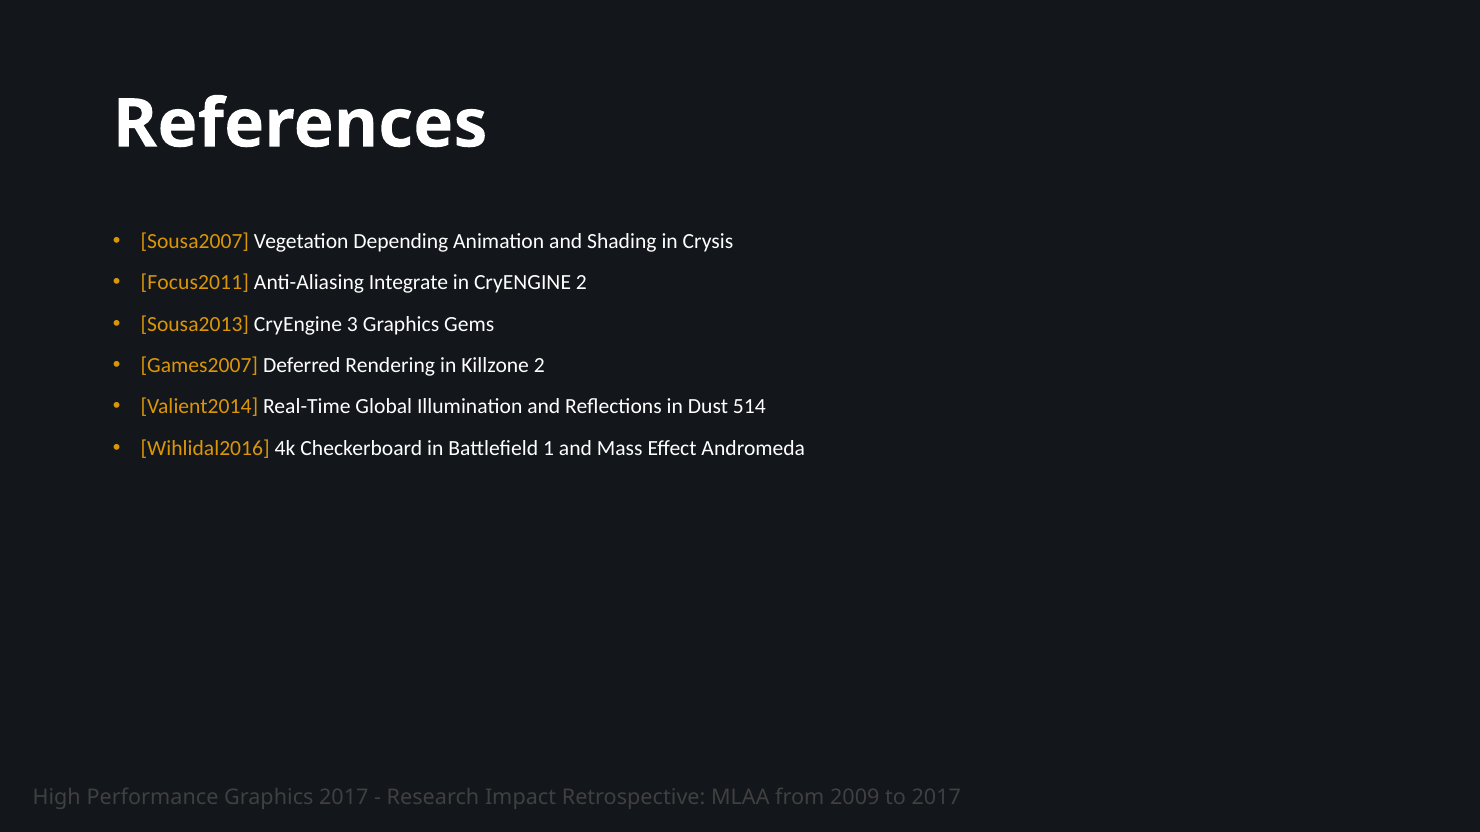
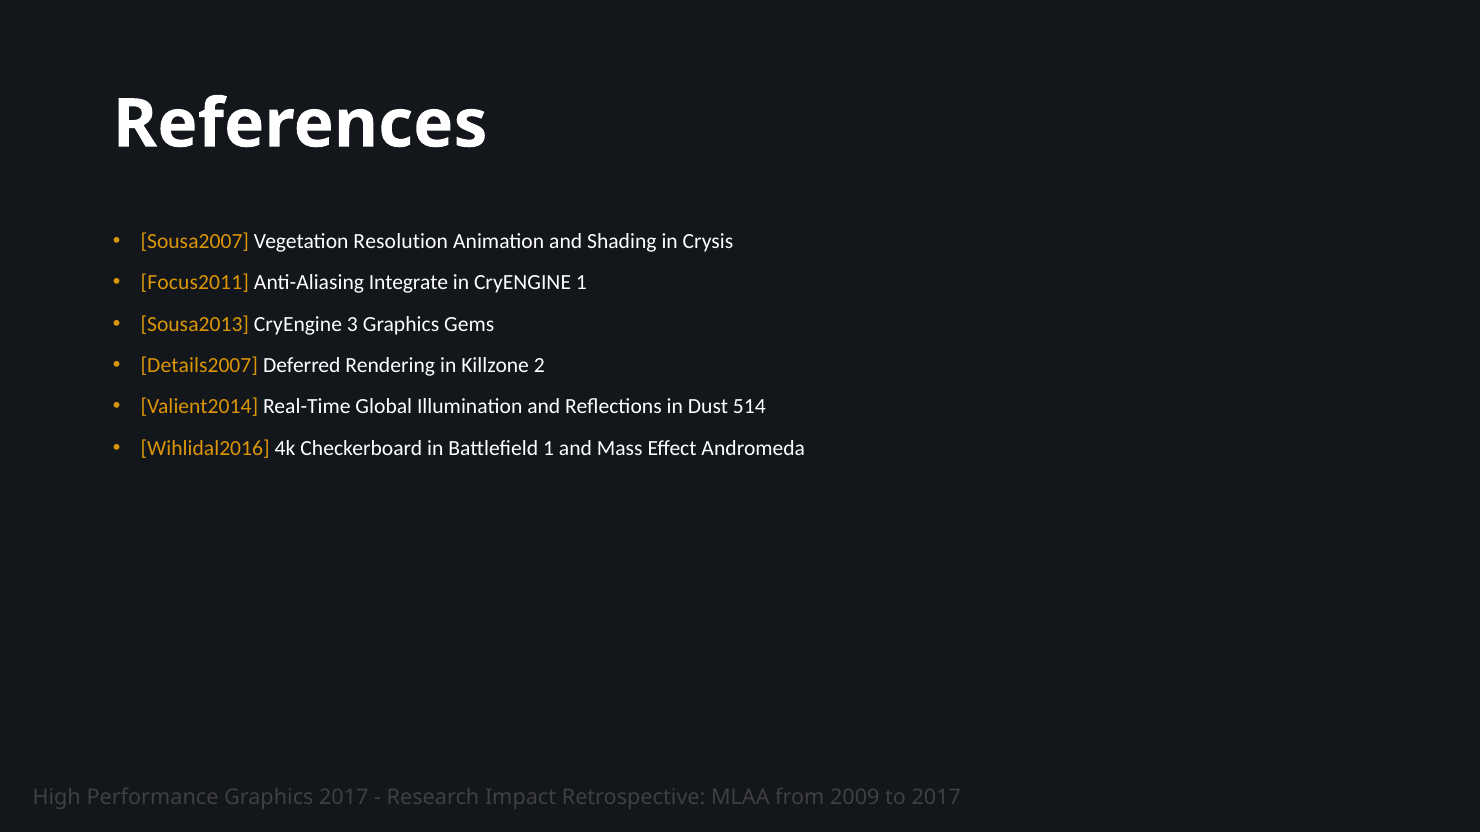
Depending: Depending -> Resolution
CryENGINE 2: 2 -> 1
Games2007: Games2007 -> Details2007
